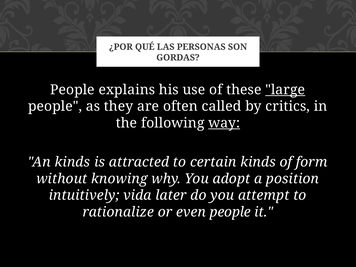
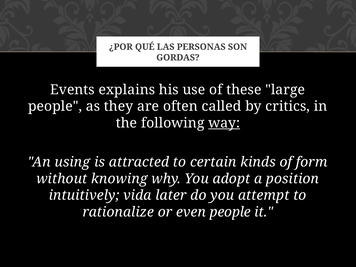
People at (72, 90): People -> Events
large underline: present -> none
An kinds: kinds -> using
